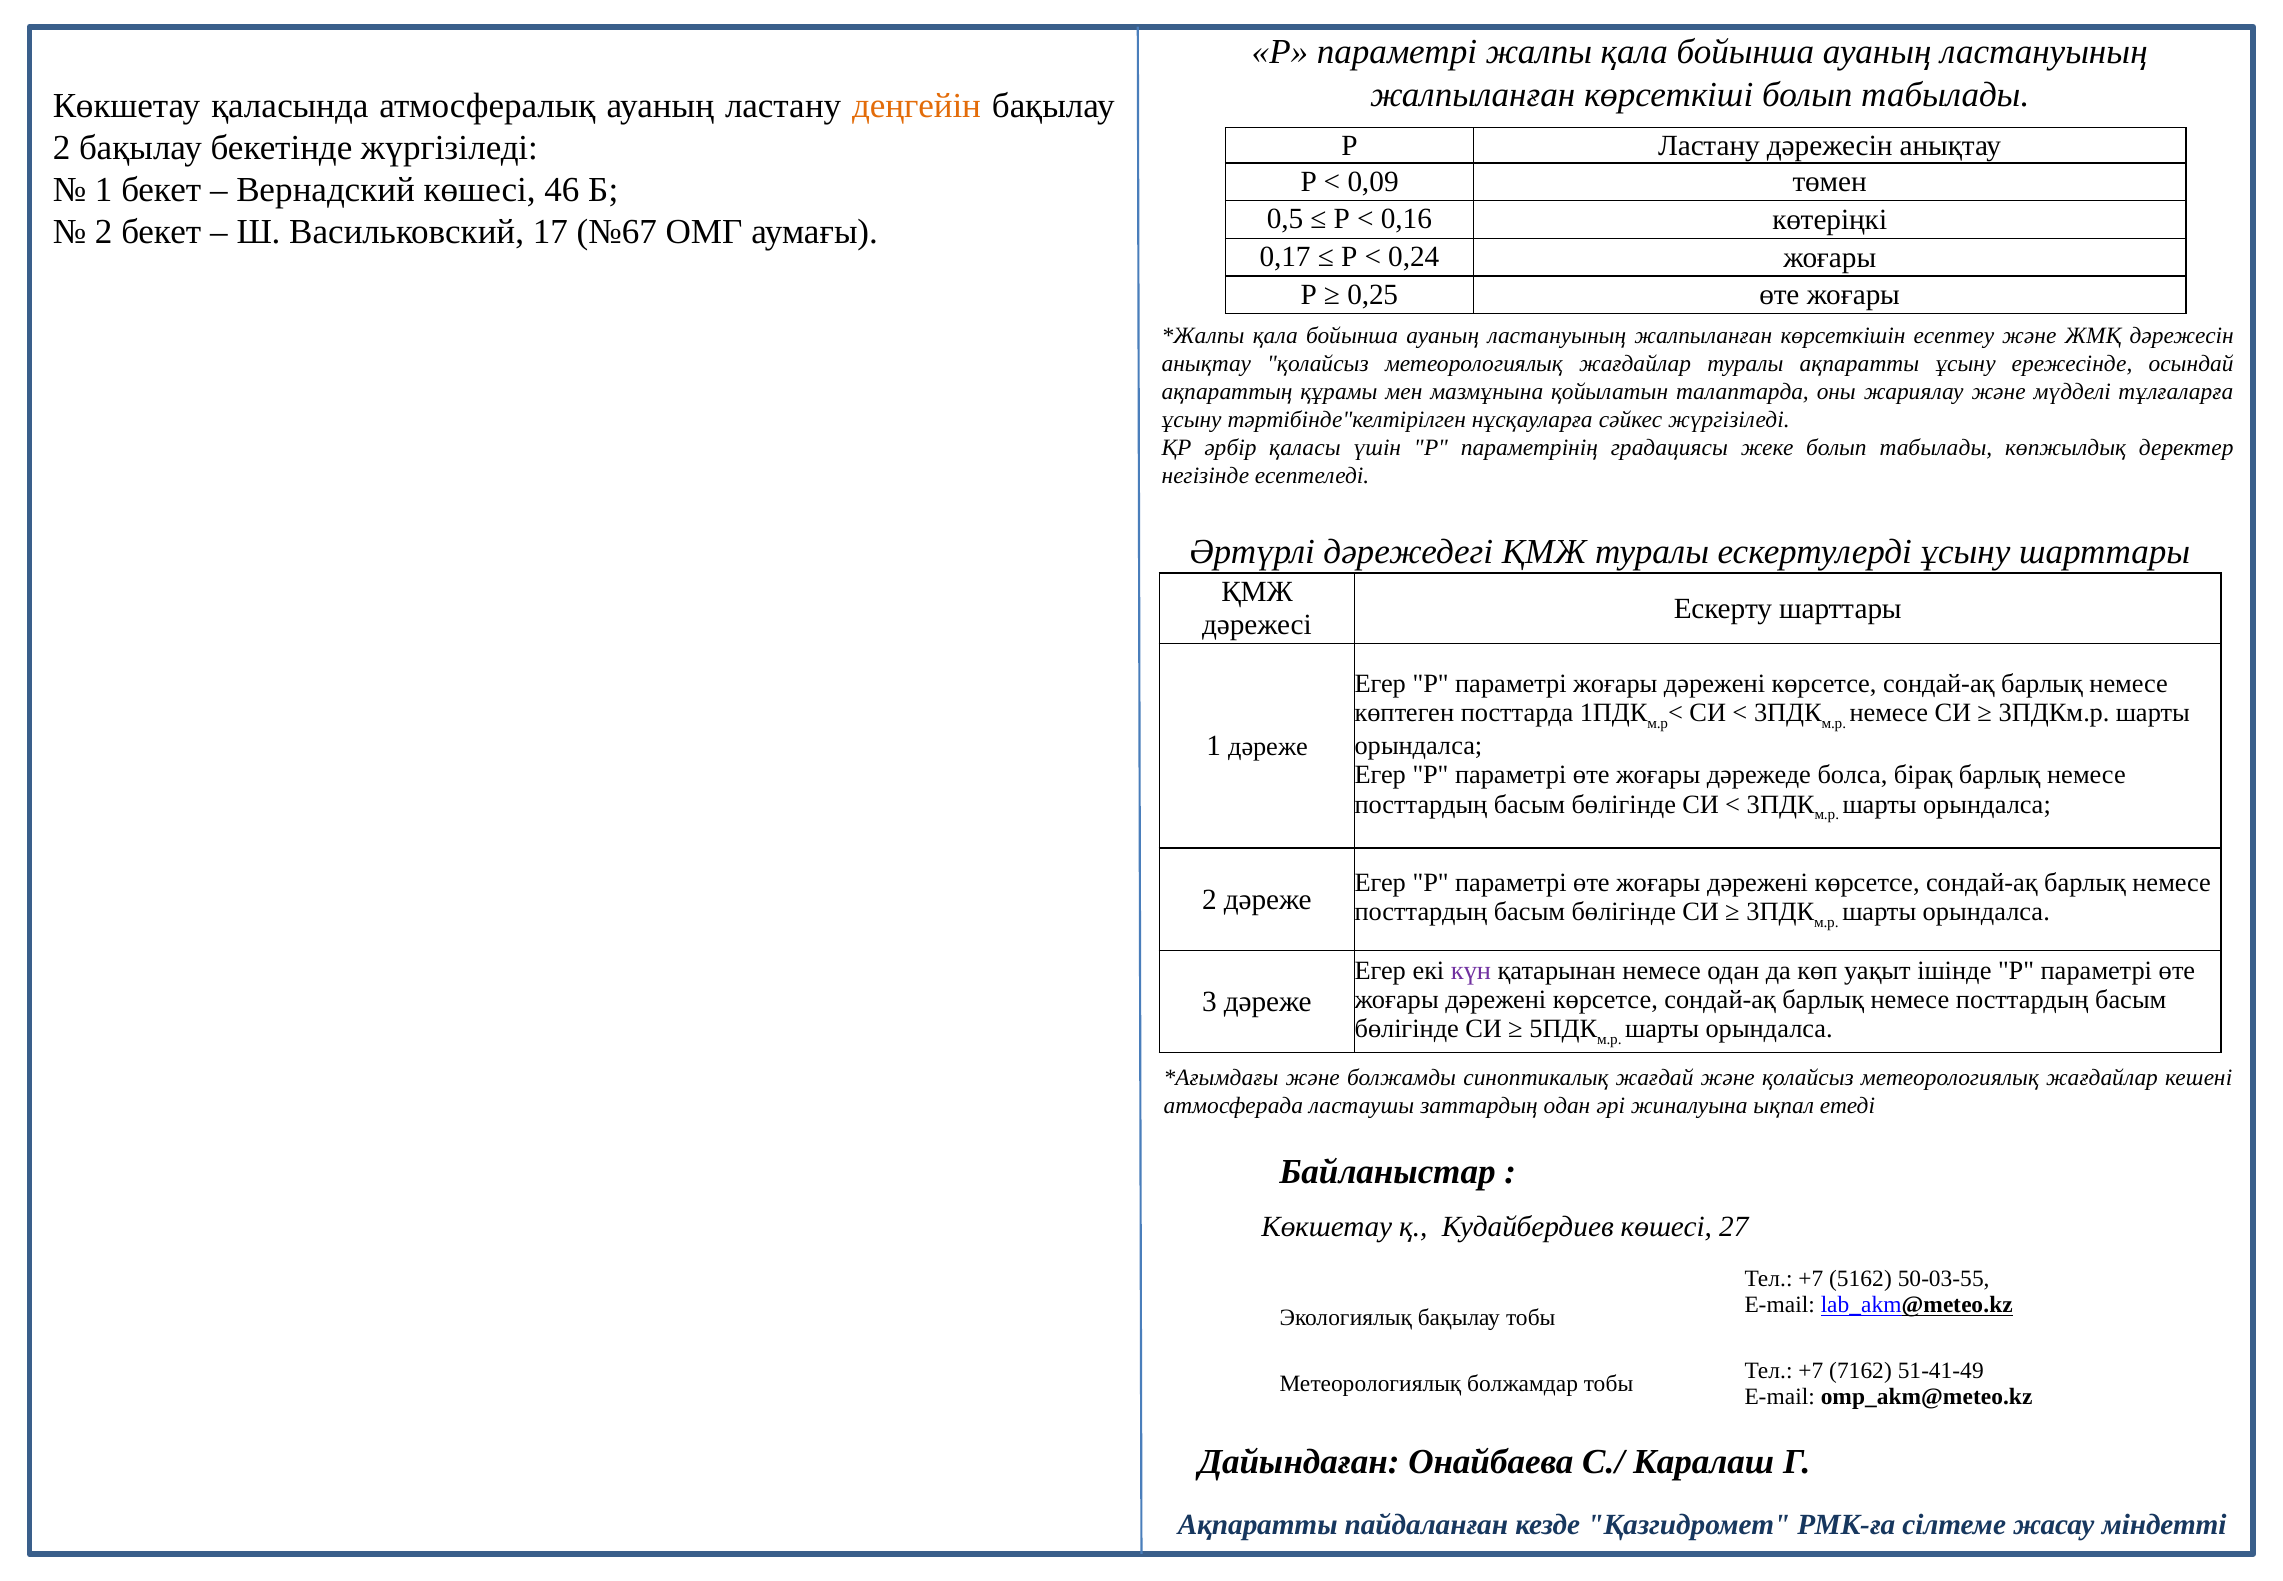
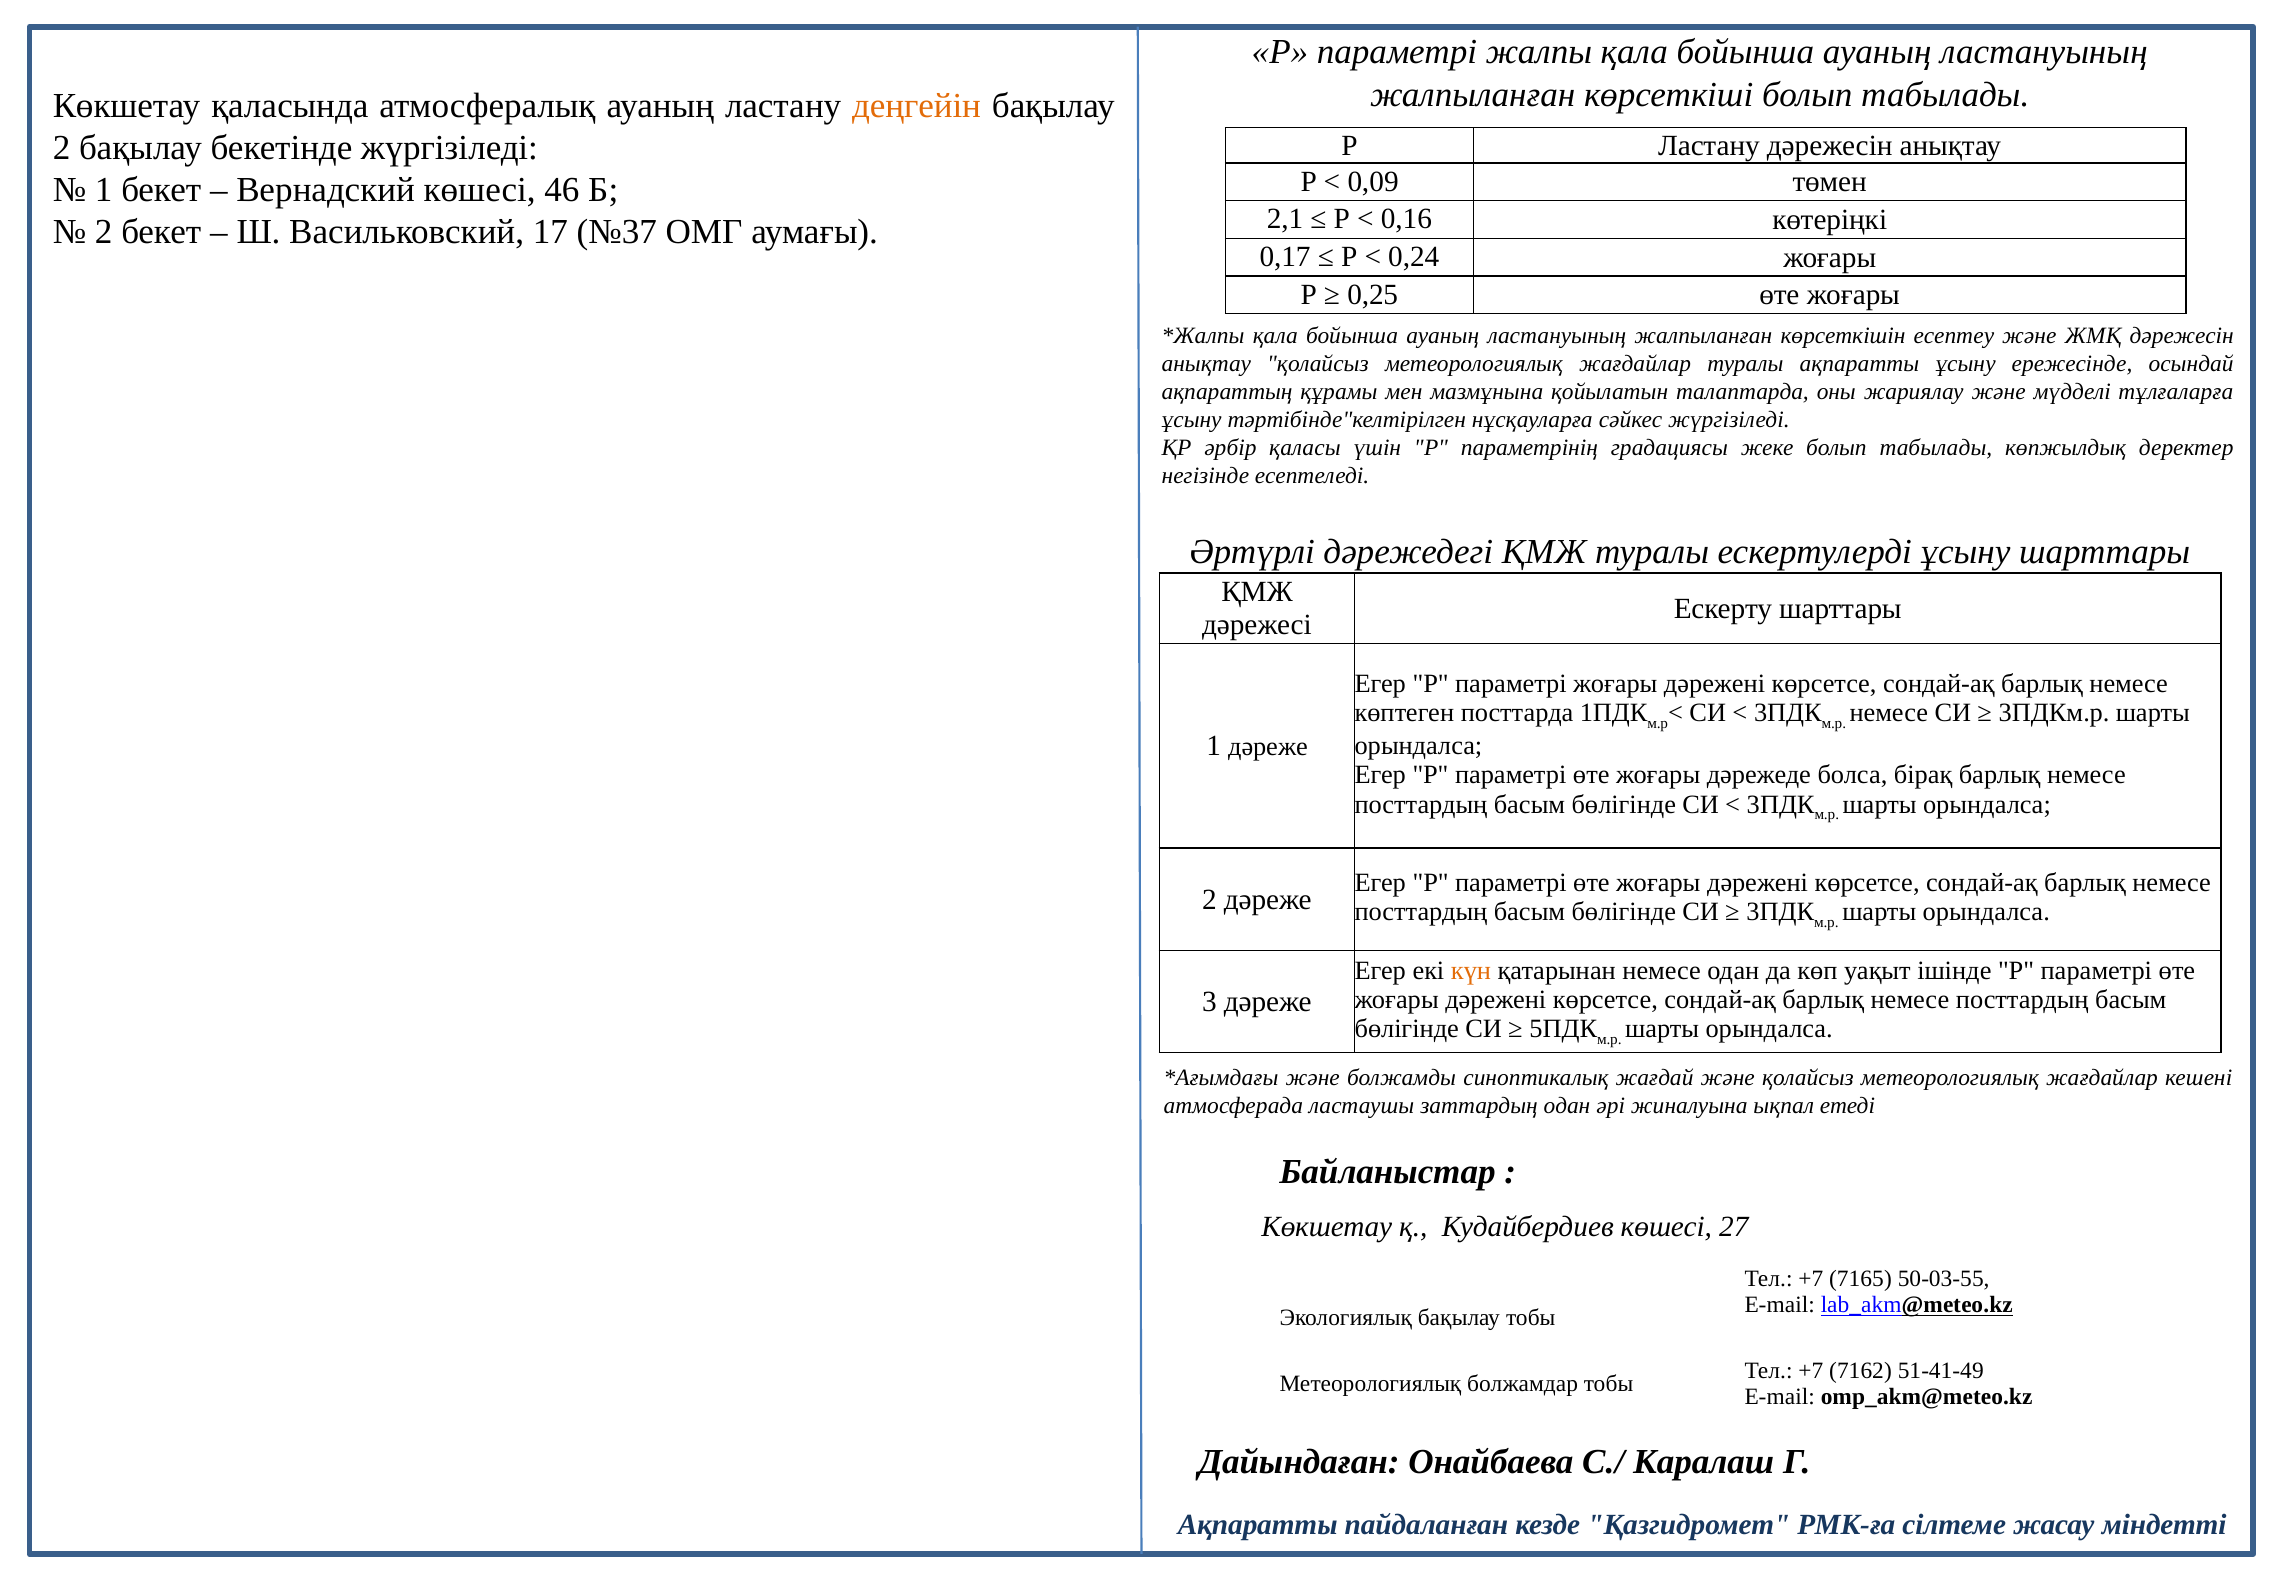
0,5: 0,5 -> 2,1
№67: №67 -> №37
күн colour: purple -> orange
5162: 5162 -> 7165
